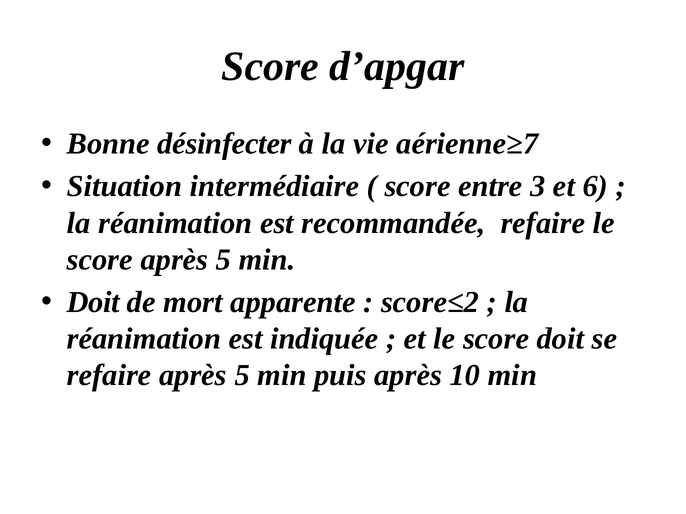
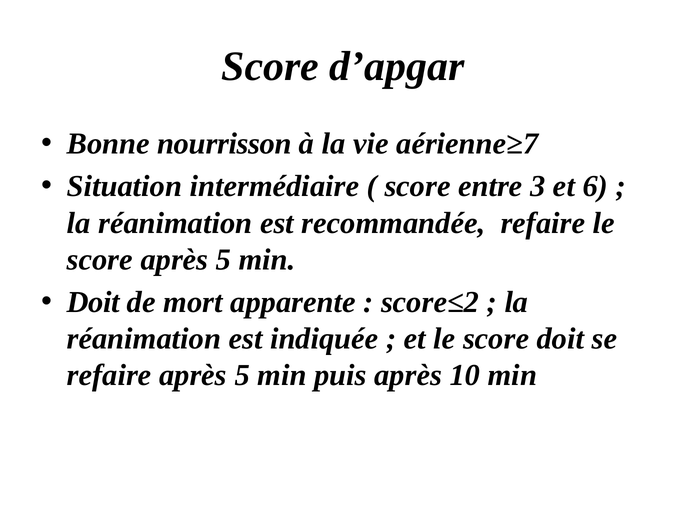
désinfecter: désinfecter -> nourrisson
